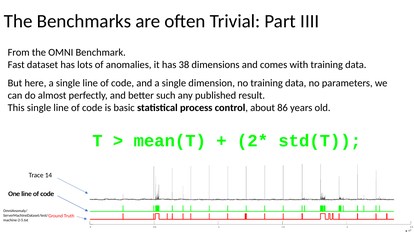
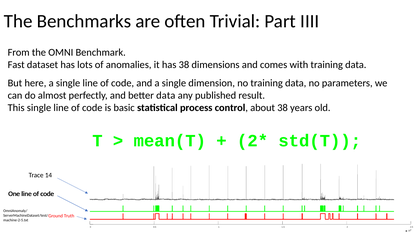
better such: such -> data
about 86: 86 -> 38
